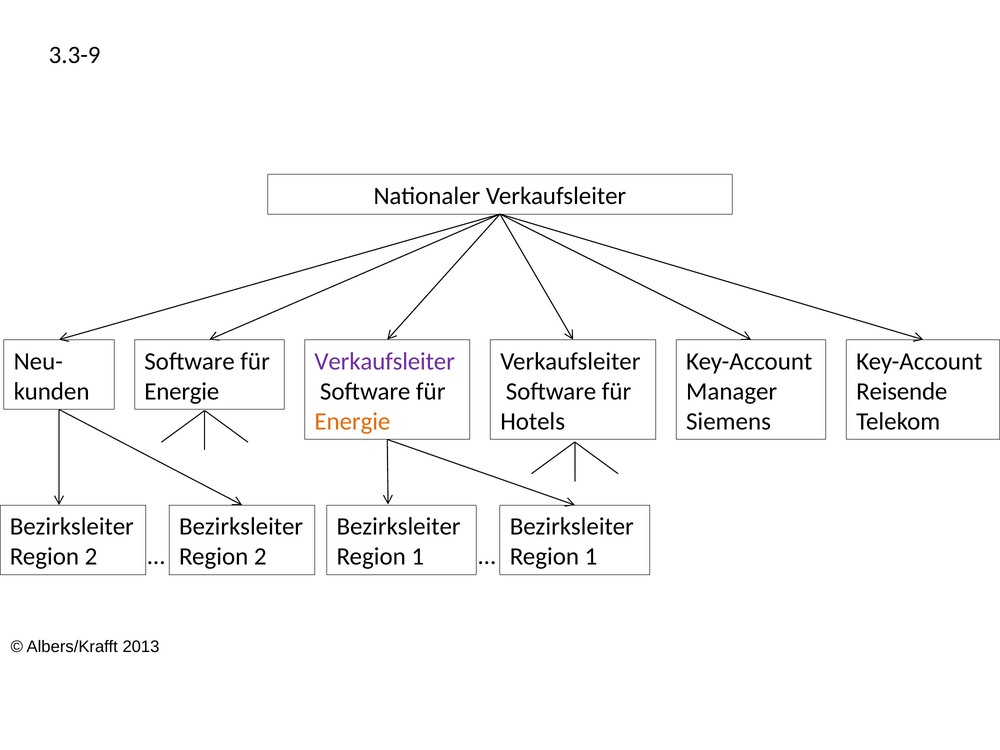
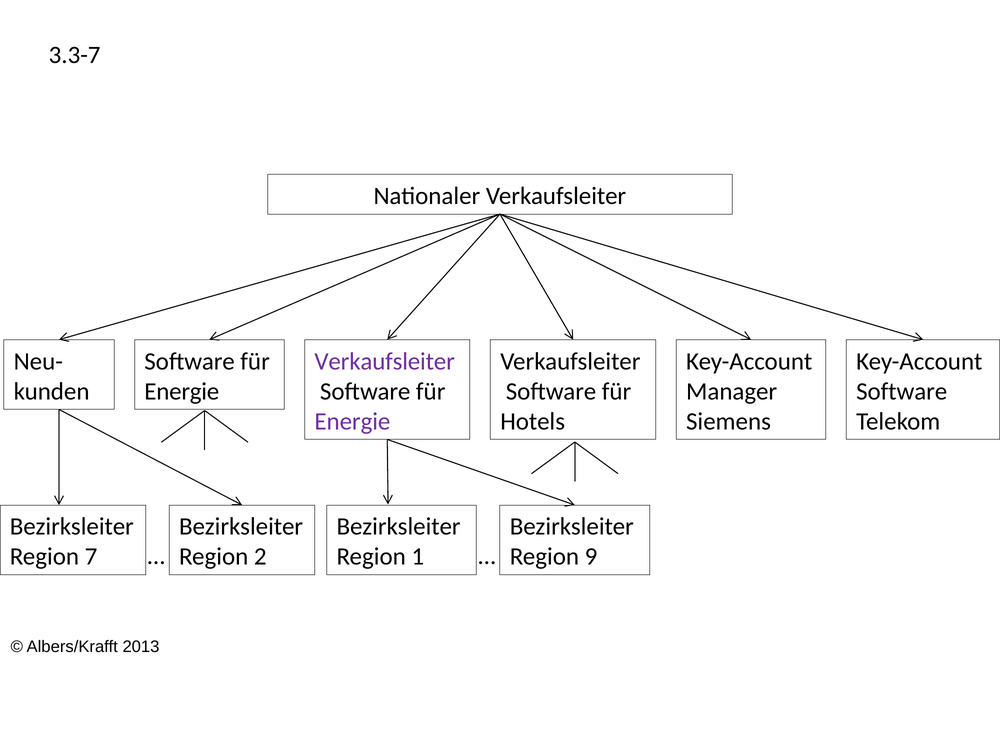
3.3-9: 3.3-9 -> 3.3-7
Reisende at (902, 391): Reisende -> Software
Energie at (352, 421) colour: orange -> purple
2 at (91, 557): 2 -> 7
1 at (591, 557): 1 -> 9
